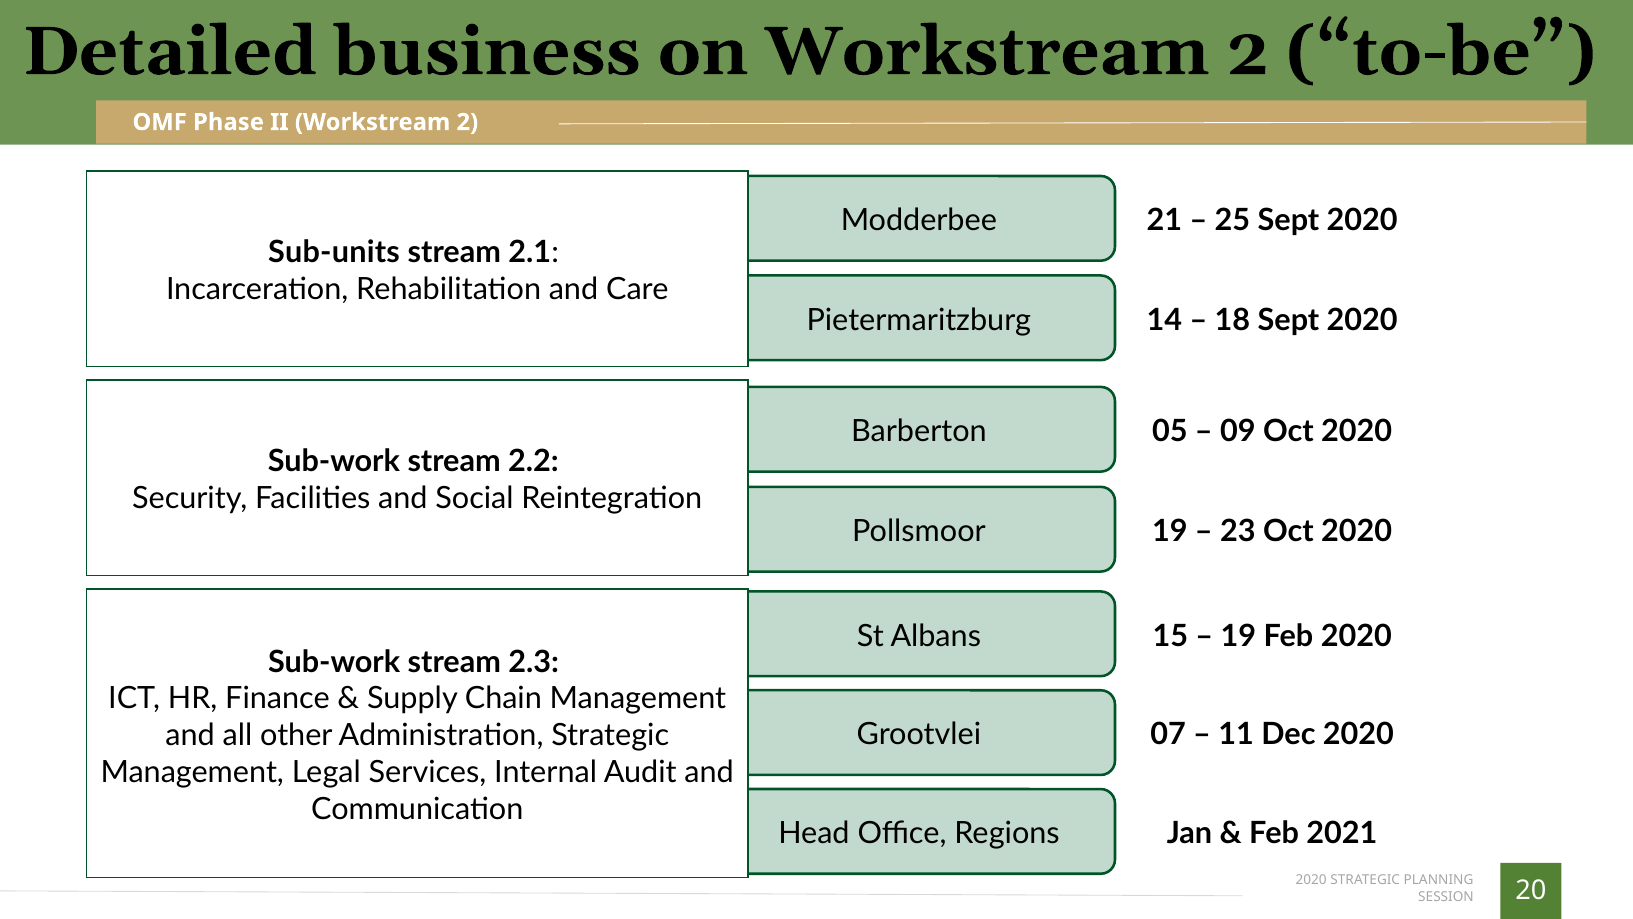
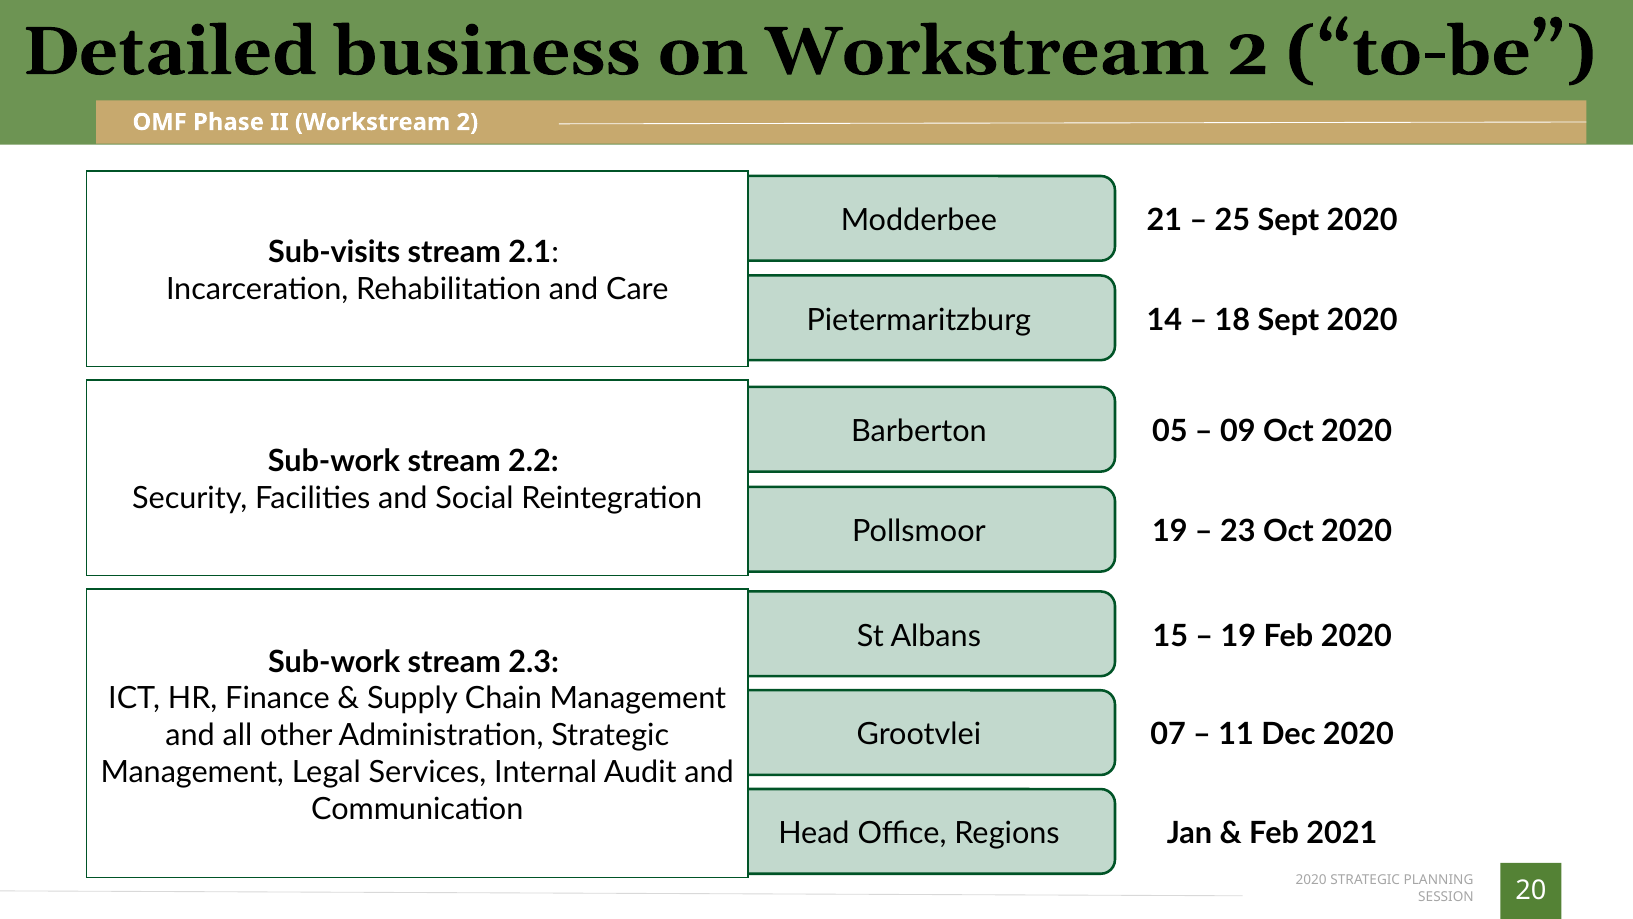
Sub-units: Sub-units -> Sub-visits
